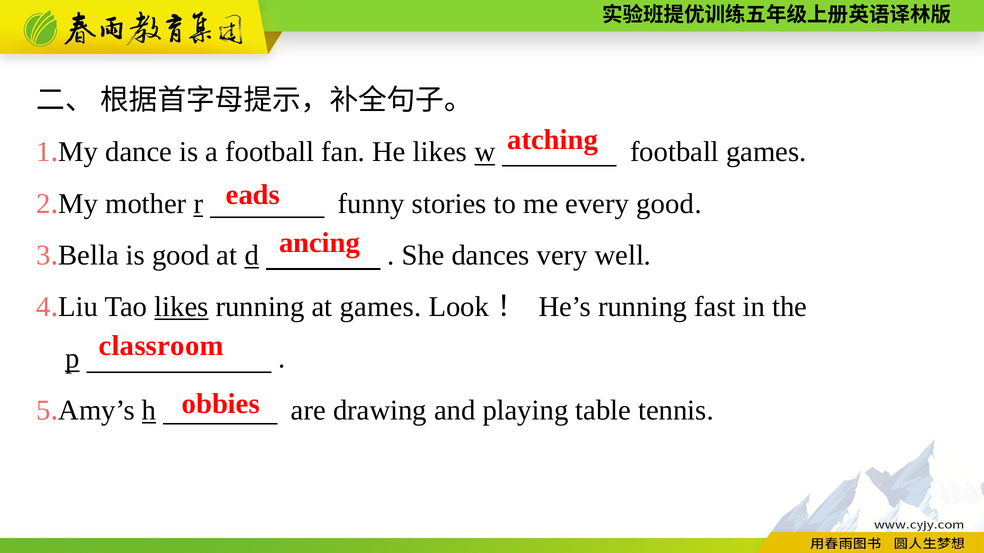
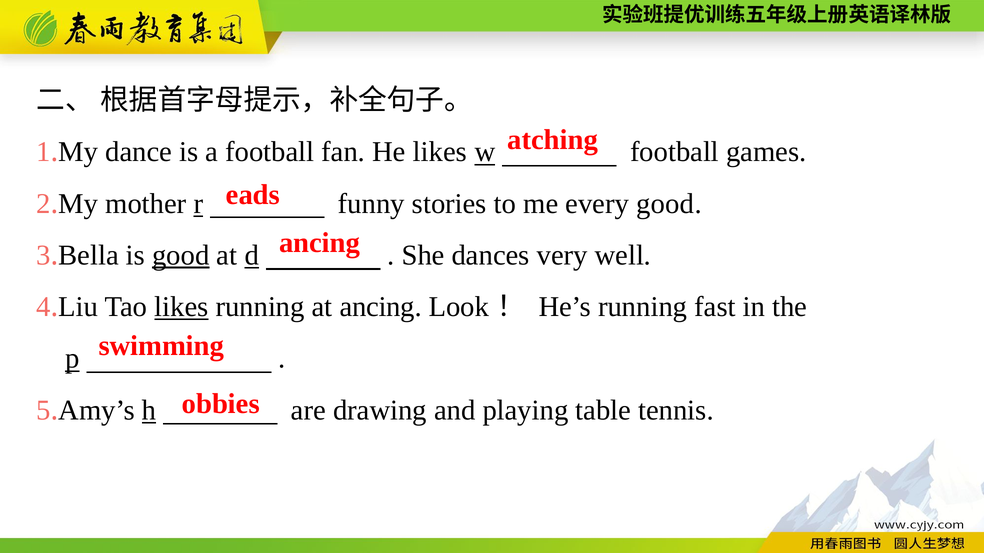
good at (181, 255) underline: none -> present
at games: games -> ancing
classroom: classroom -> swimming
